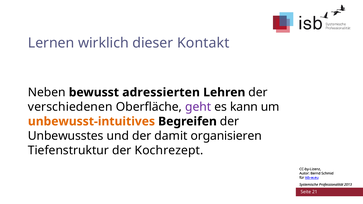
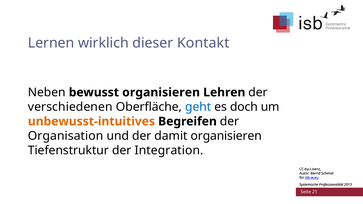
bewusst adressierten: adressierten -> organisieren
geht colour: purple -> blue
kann: kann -> doch
Unbewusstes: Unbewusstes -> Organisation
Kochrezept: Kochrezept -> Integration
